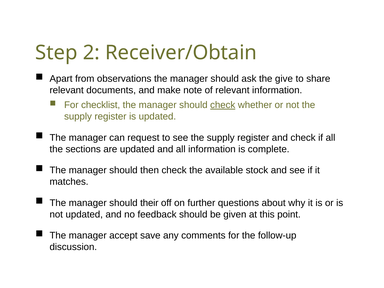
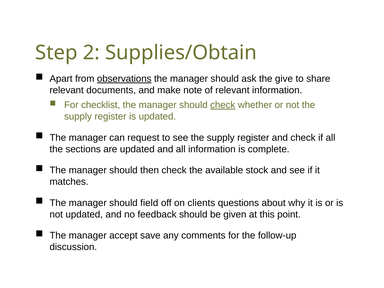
Receiver/Obtain: Receiver/Obtain -> Supplies/Obtain
observations underline: none -> present
their: their -> field
further: further -> clients
